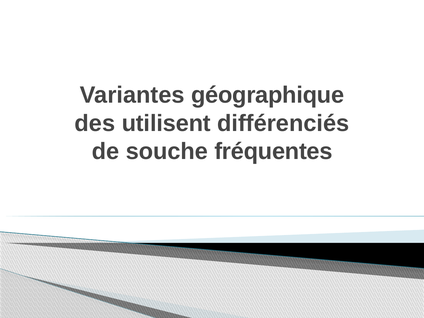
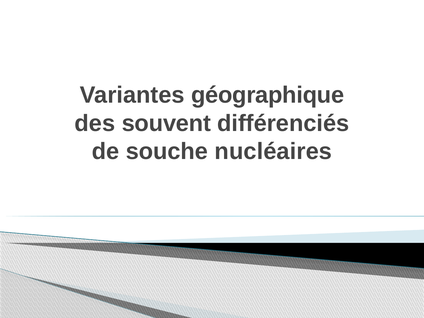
utilisent: utilisent -> souvent
fréquentes: fréquentes -> nucléaires
